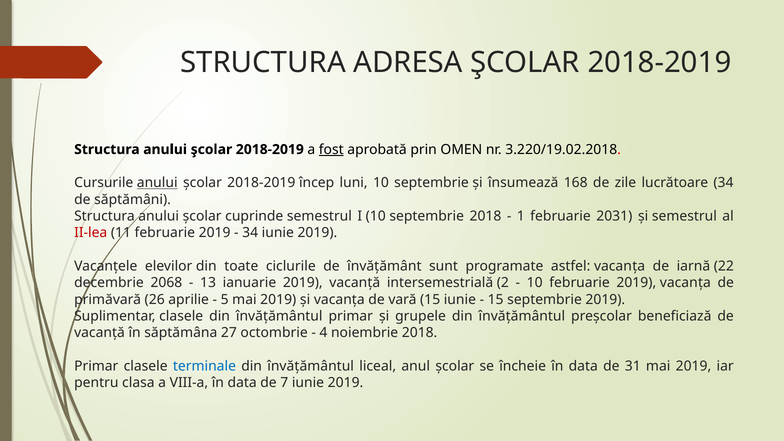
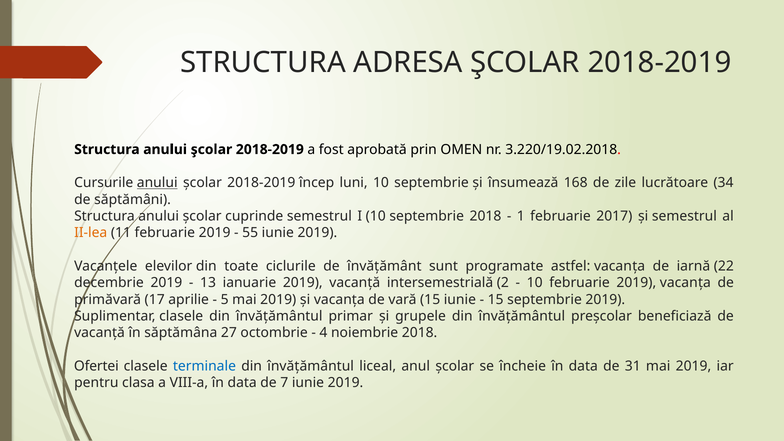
fost underline: present -> none
2031: 2031 -> 2017
II-lea colour: red -> orange
34 at (250, 233): 34 -> 55
decembrie 2068: 2068 -> 2019
26: 26 -> 17
Primar at (96, 366): Primar -> Ofertei
